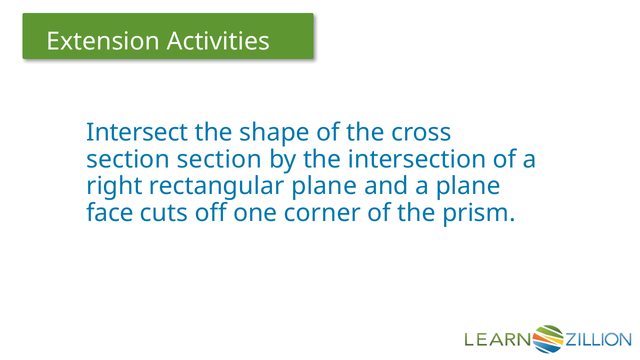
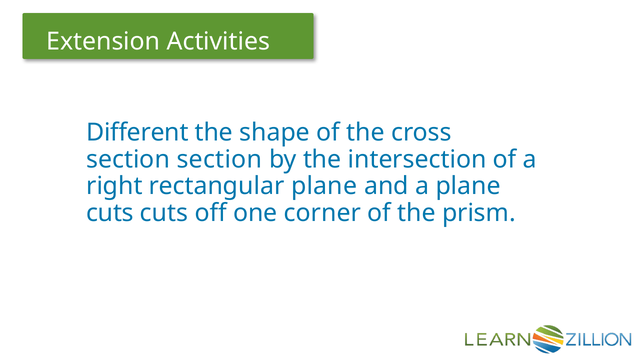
Intersect: Intersect -> Different
face at (110, 213): face -> cuts
